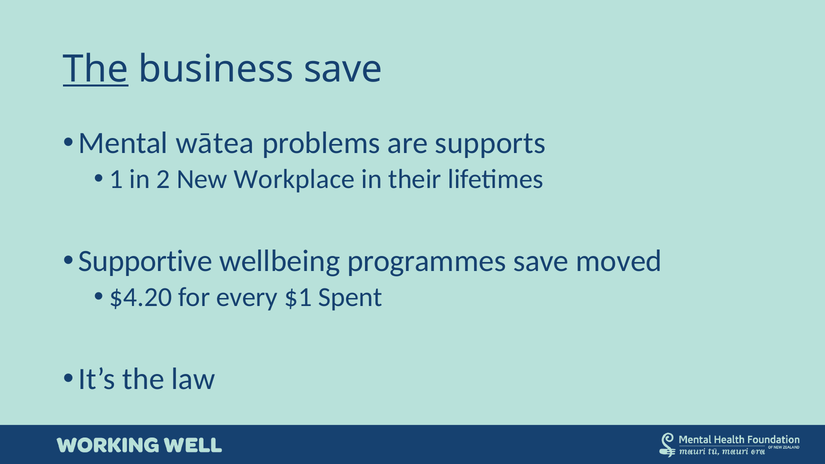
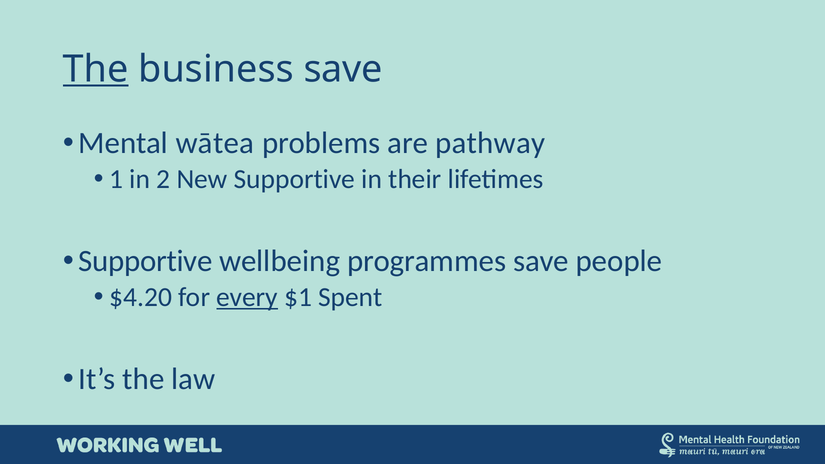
supports: supports -> pathway
New Workplace: Workplace -> Supportive
moved: moved -> people
every underline: none -> present
